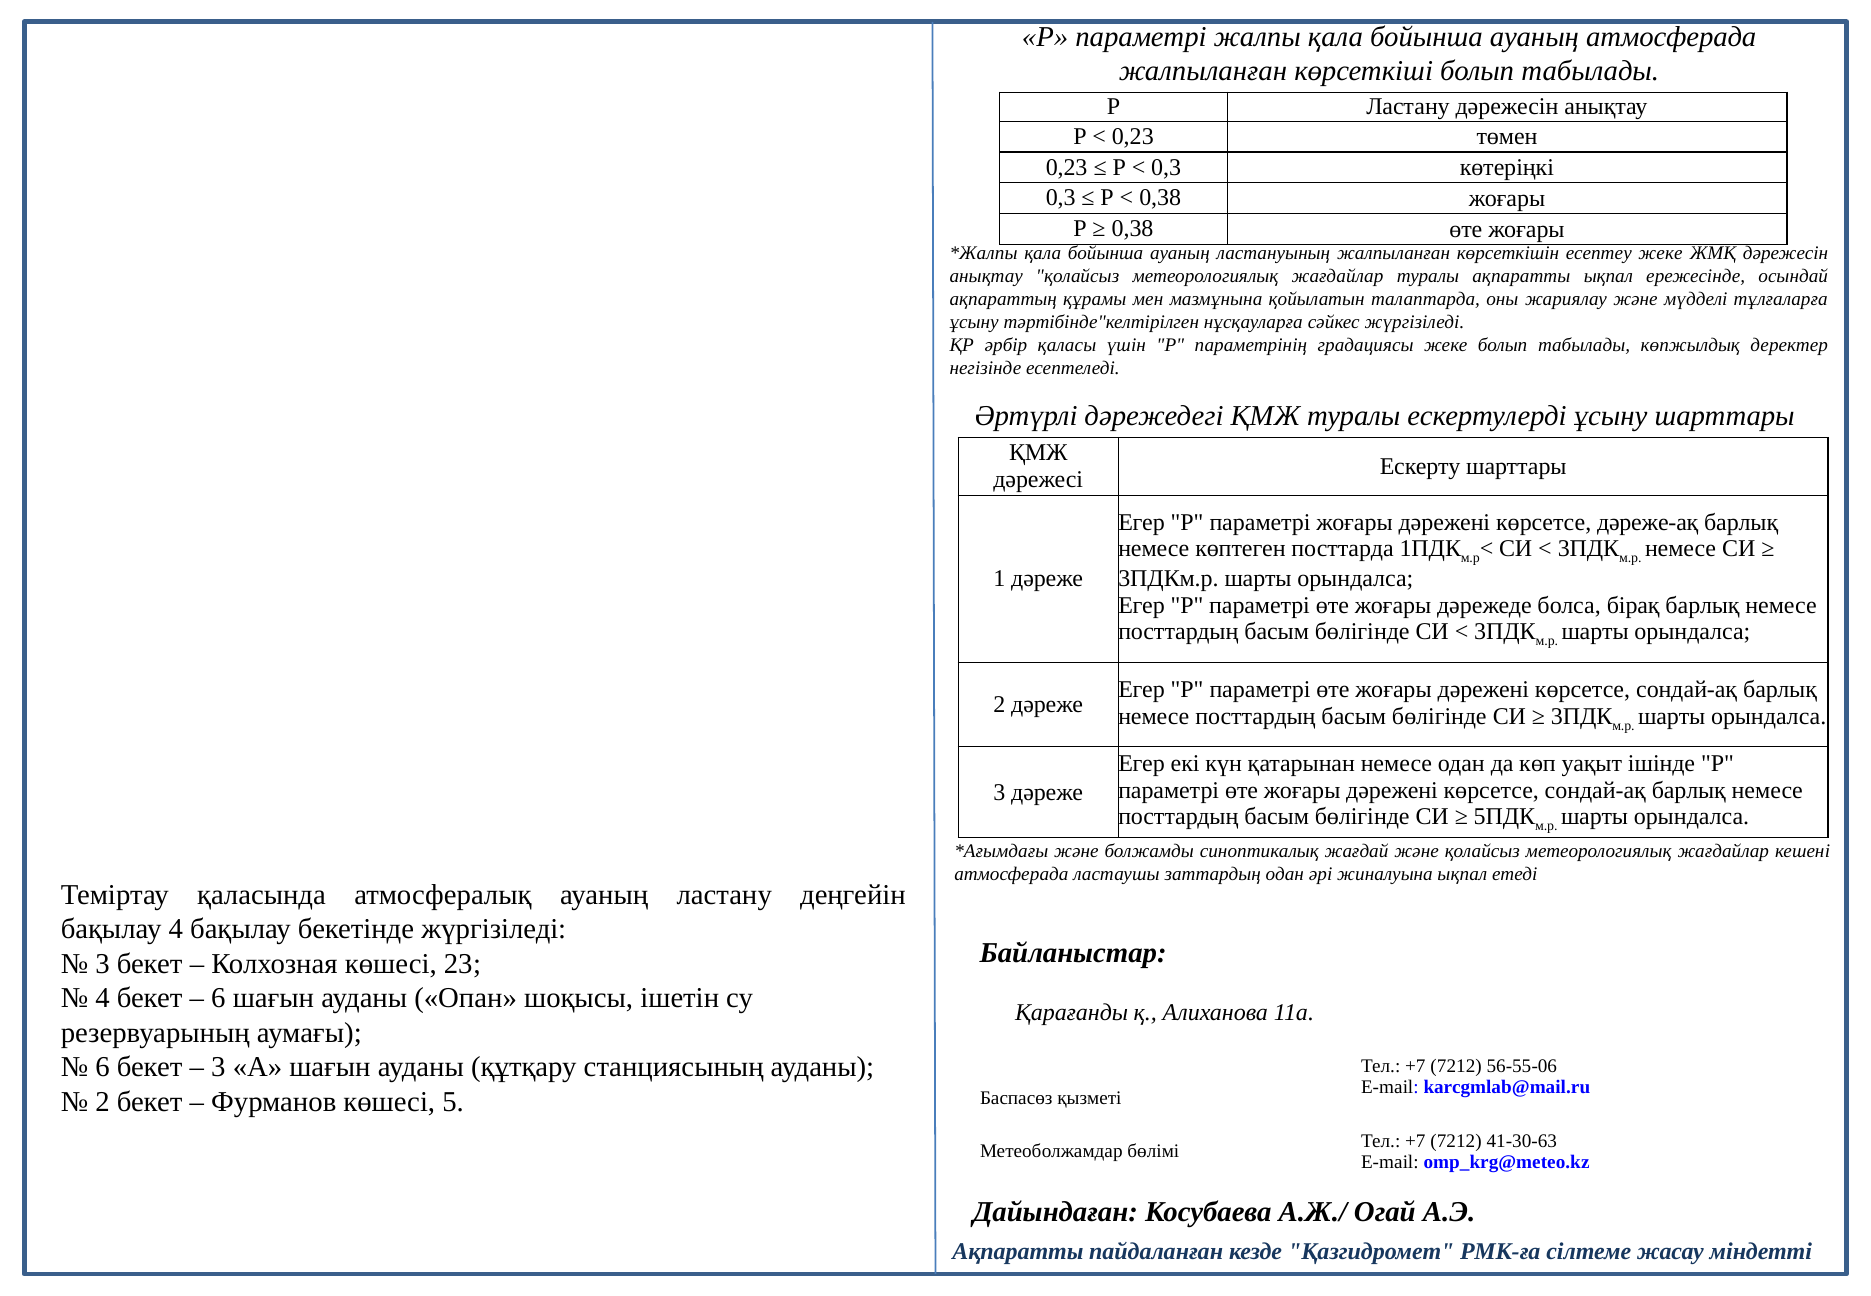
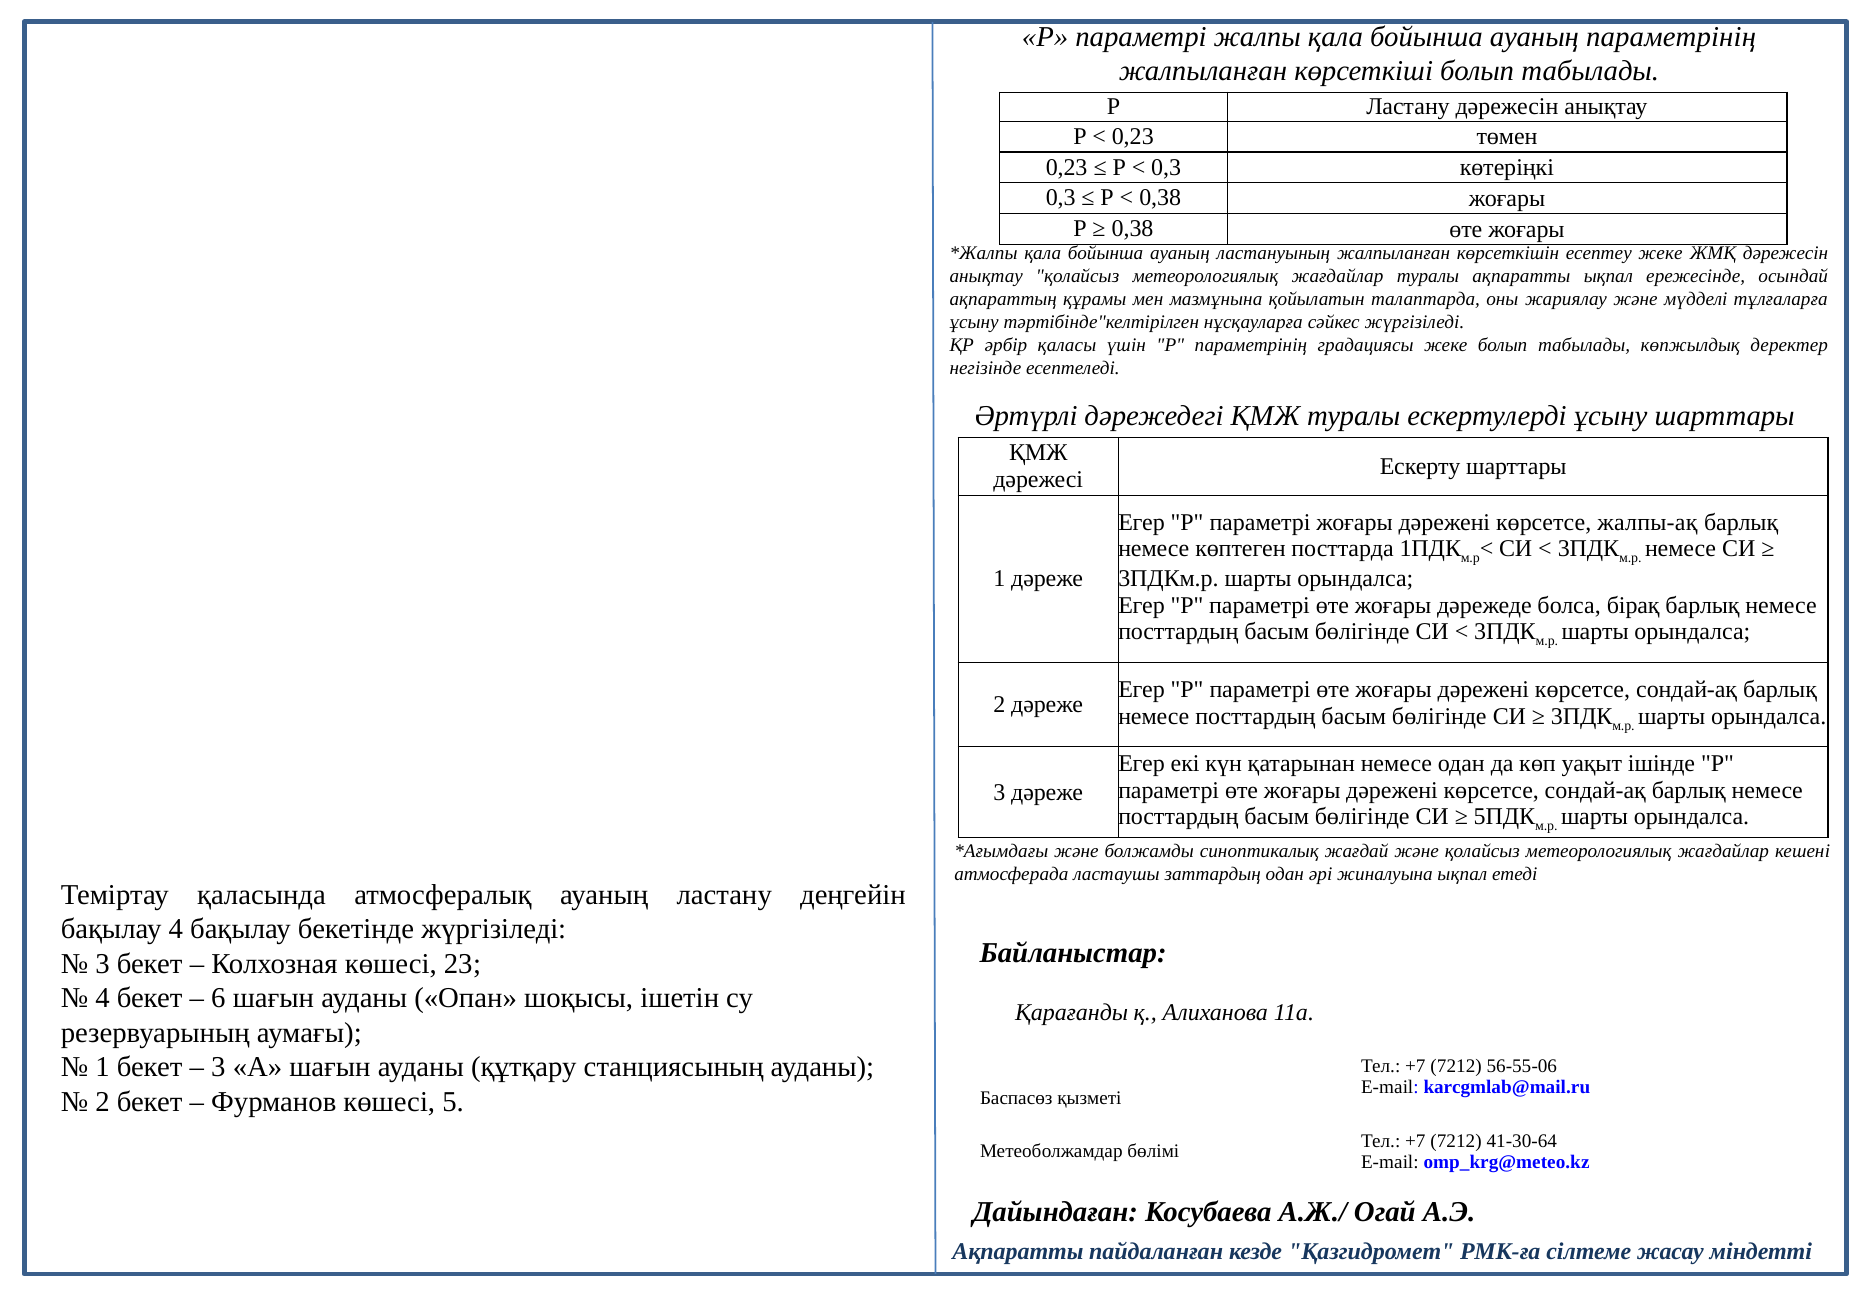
ауаның атмосферада: атмосферада -> параметрінің
дәреже-ақ: дәреже-ақ -> жалпы-ақ
6 at (103, 1067): 6 -> 1
41-30-63: 41-30-63 -> 41-30-64
